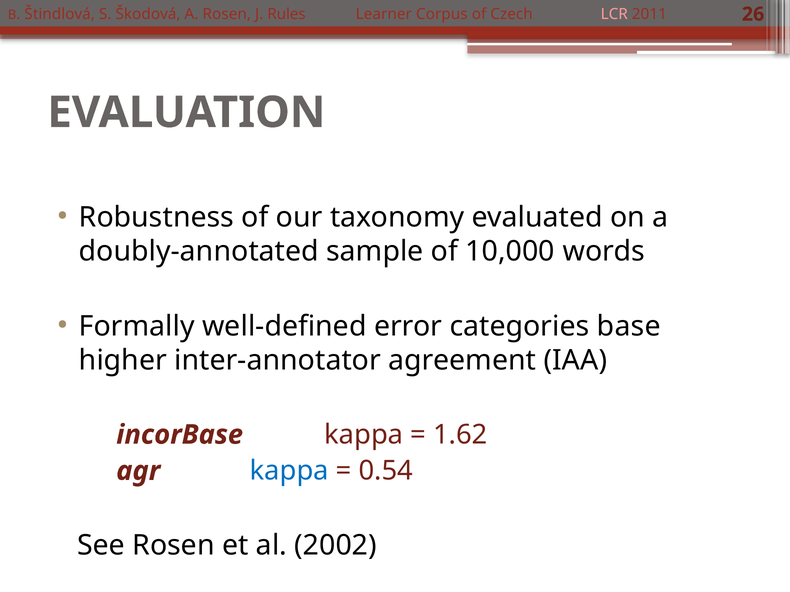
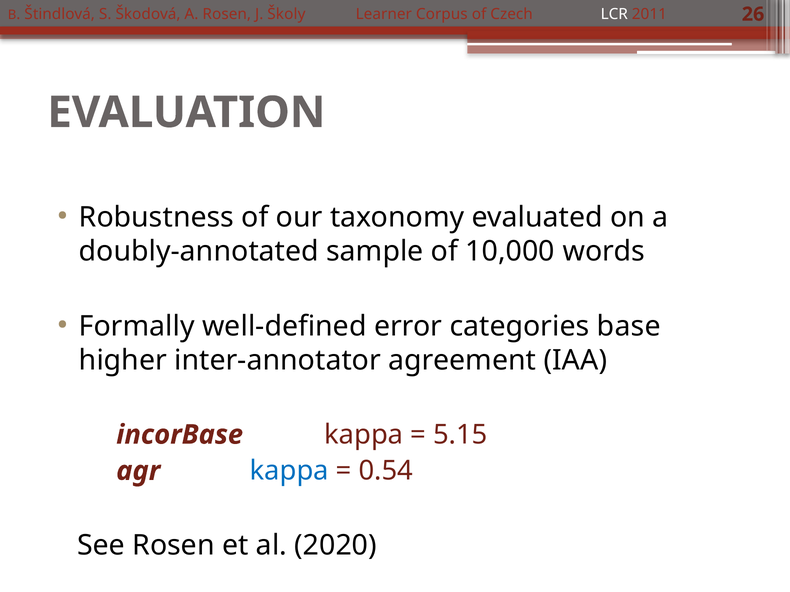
Rules: Rules -> Školy
LCR colour: pink -> white
1.62: 1.62 -> 5.15
2002: 2002 -> 2020
